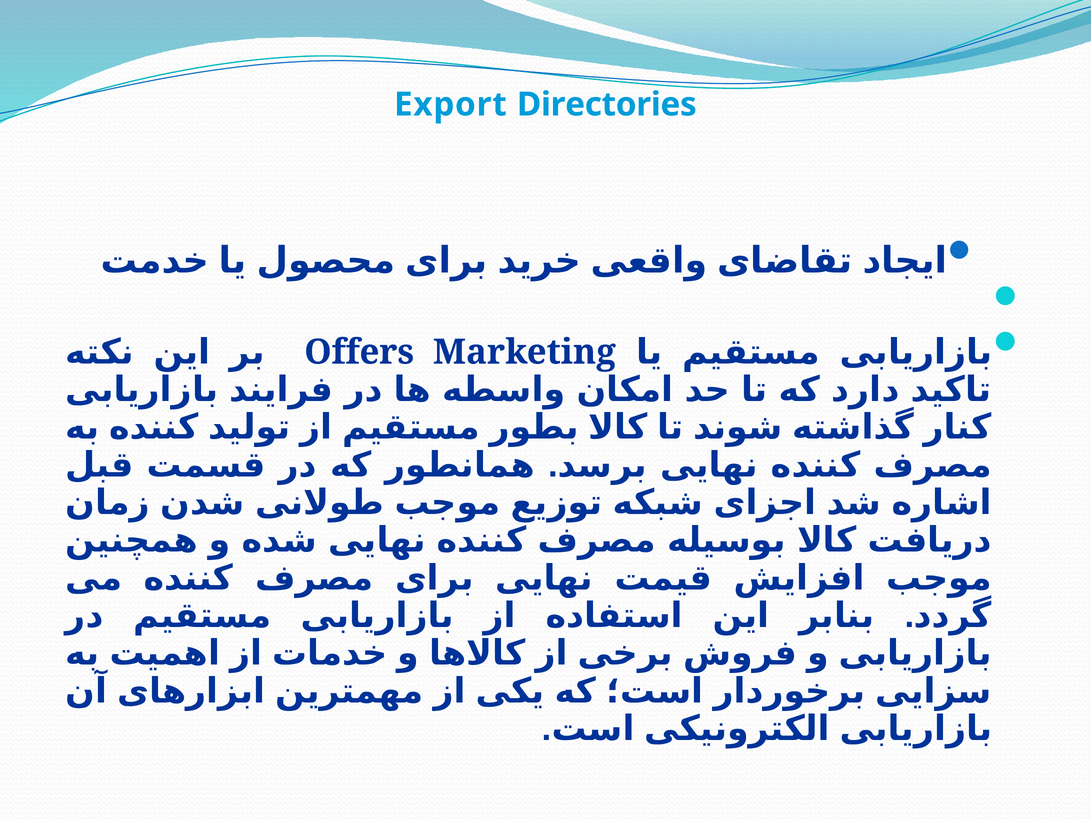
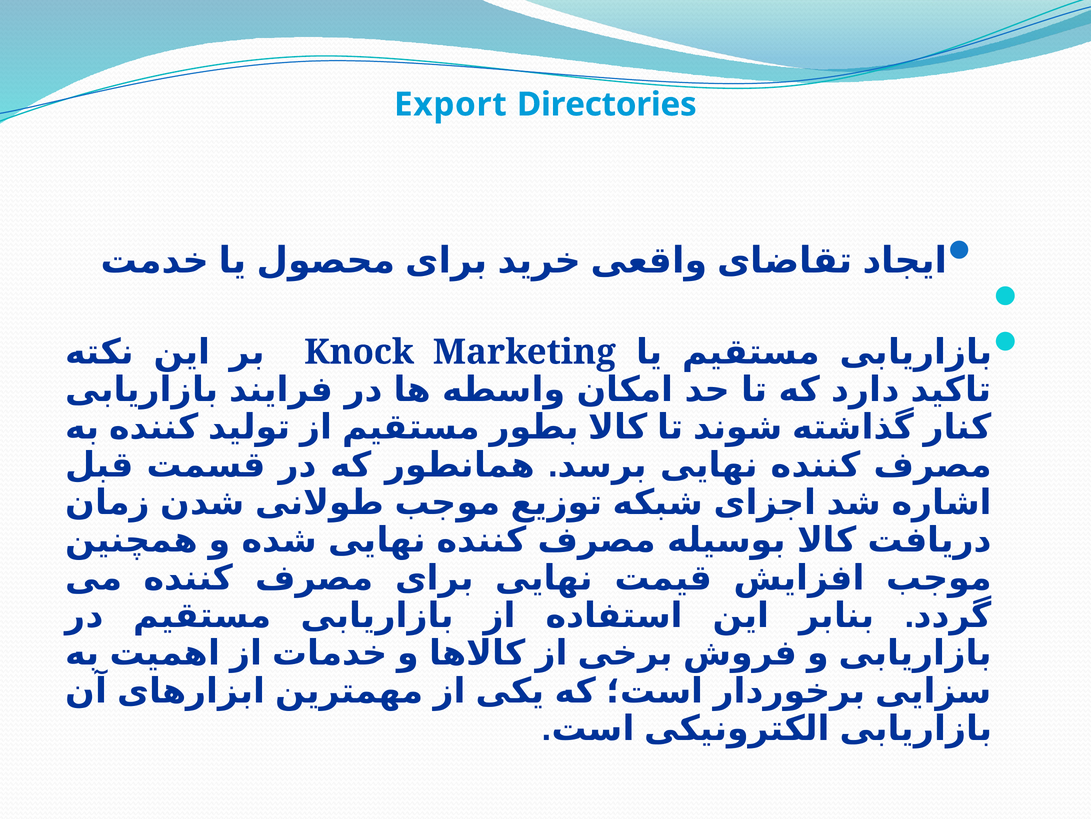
Offers: Offers -> Knock
